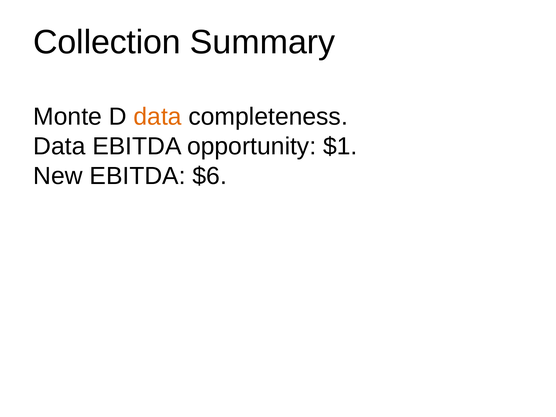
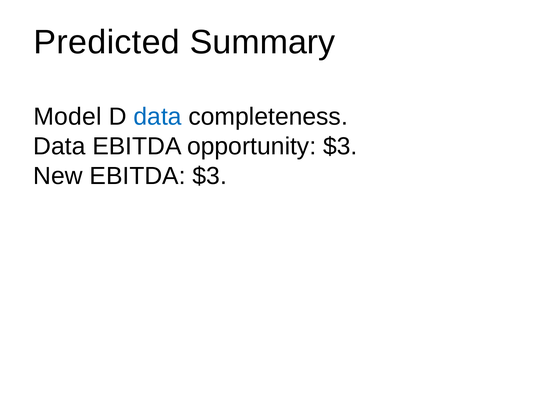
Collection: Collection -> Predicted
Monte: Monte -> Model
data at (158, 117) colour: orange -> blue
opportunity $1: $1 -> $3
EBITDA $6: $6 -> $3
